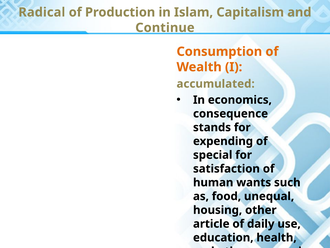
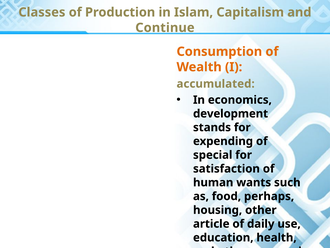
Radical: Radical -> Classes
consequence: consequence -> development
unequal: unequal -> perhaps
